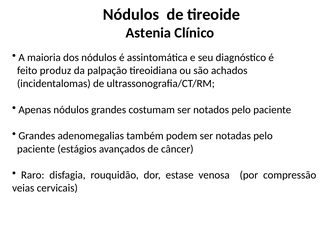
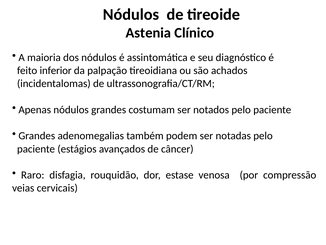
produz: produz -> inferior
